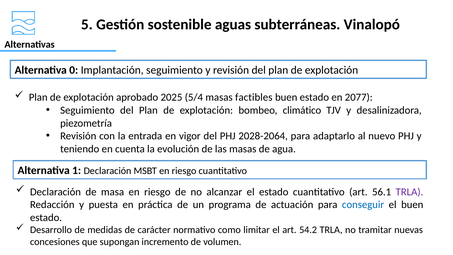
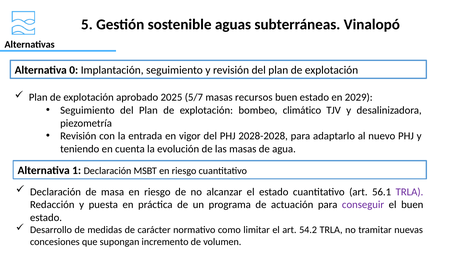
5/4: 5/4 -> 5/7
factibles: factibles -> recursos
2077: 2077 -> 2029
2028-2064: 2028-2064 -> 2028-2028
conseguir colour: blue -> purple
